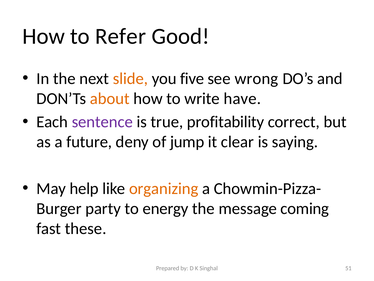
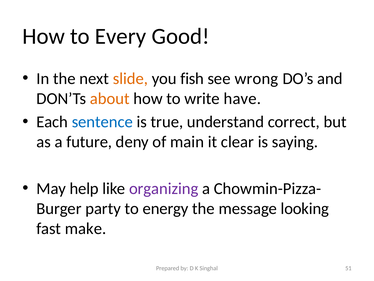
Refer: Refer -> Every
five: five -> fish
sentence colour: purple -> blue
profitability: profitability -> understand
jump: jump -> main
organizing colour: orange -> purple
coming: coming -> looking
these: these -> make
